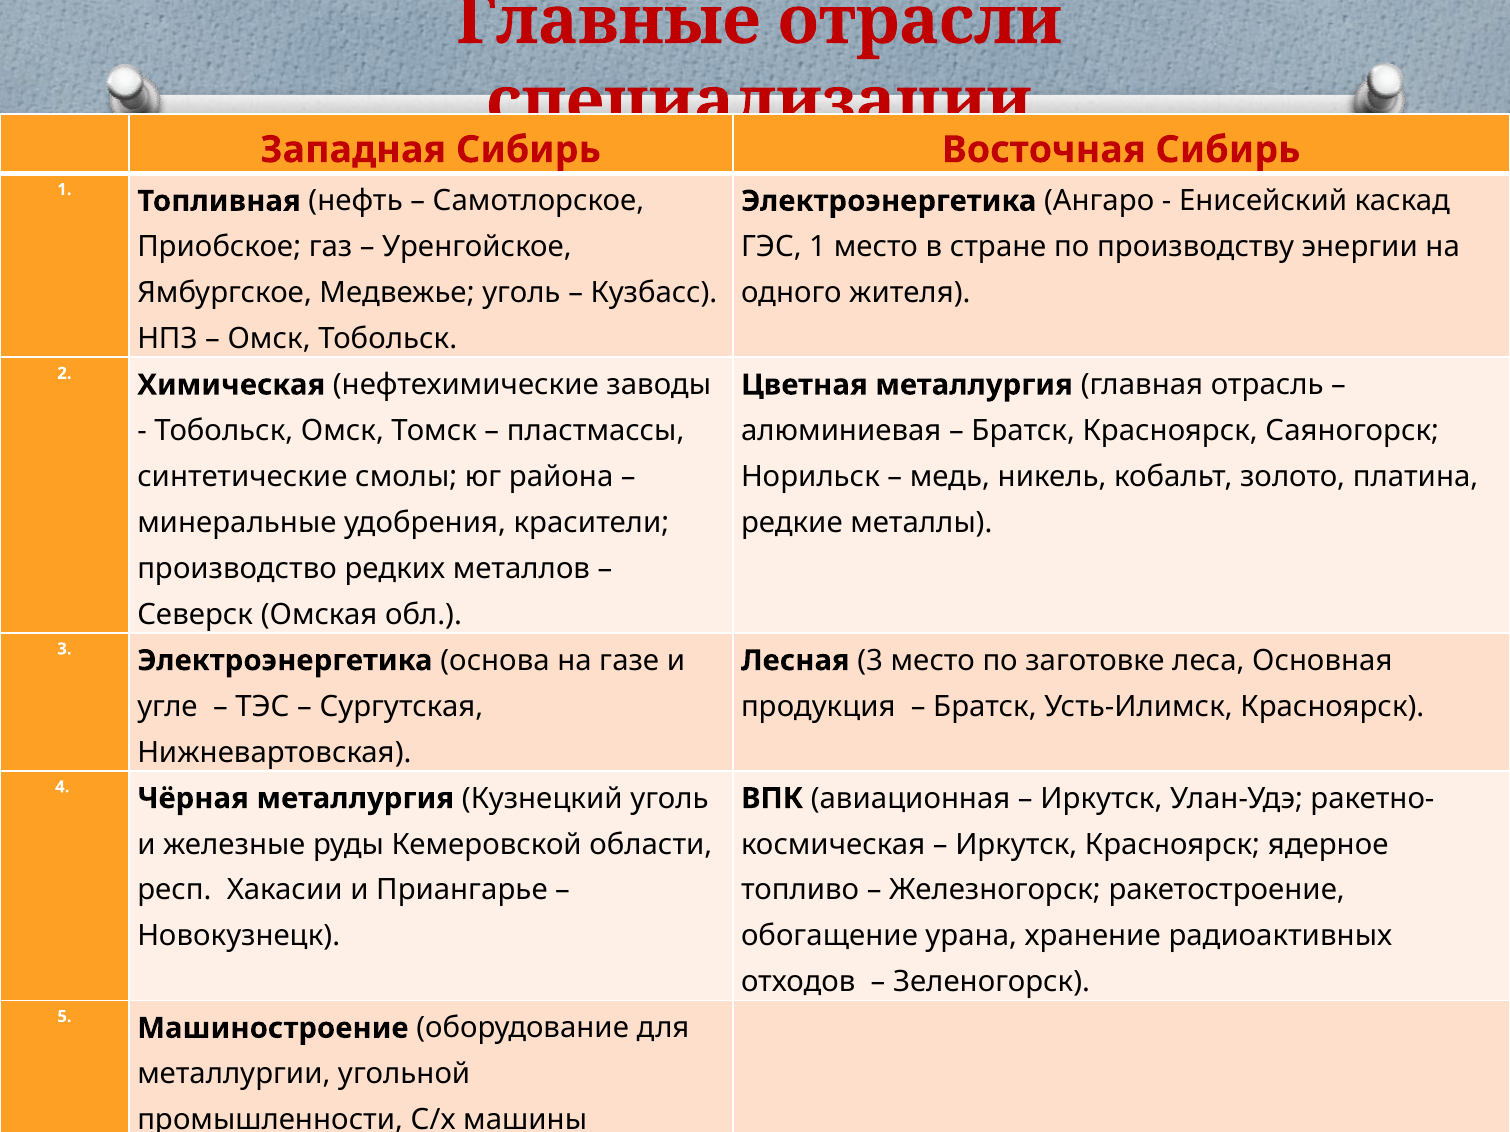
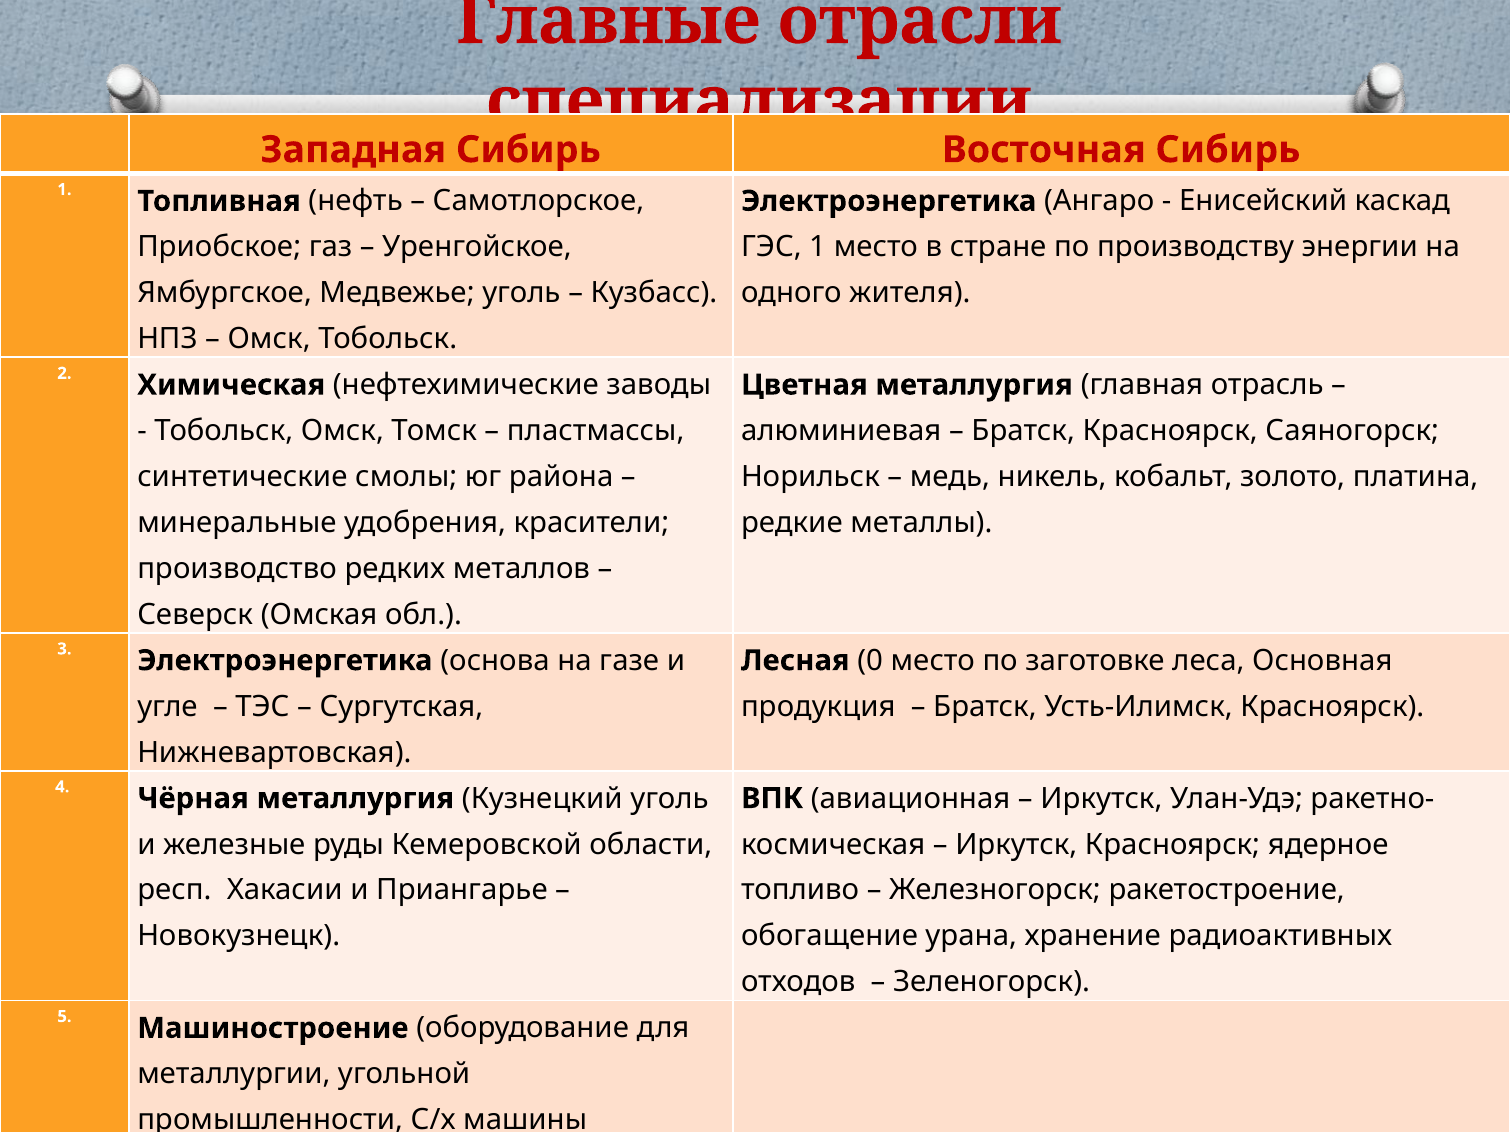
Лесная 3: 3 -> 0
